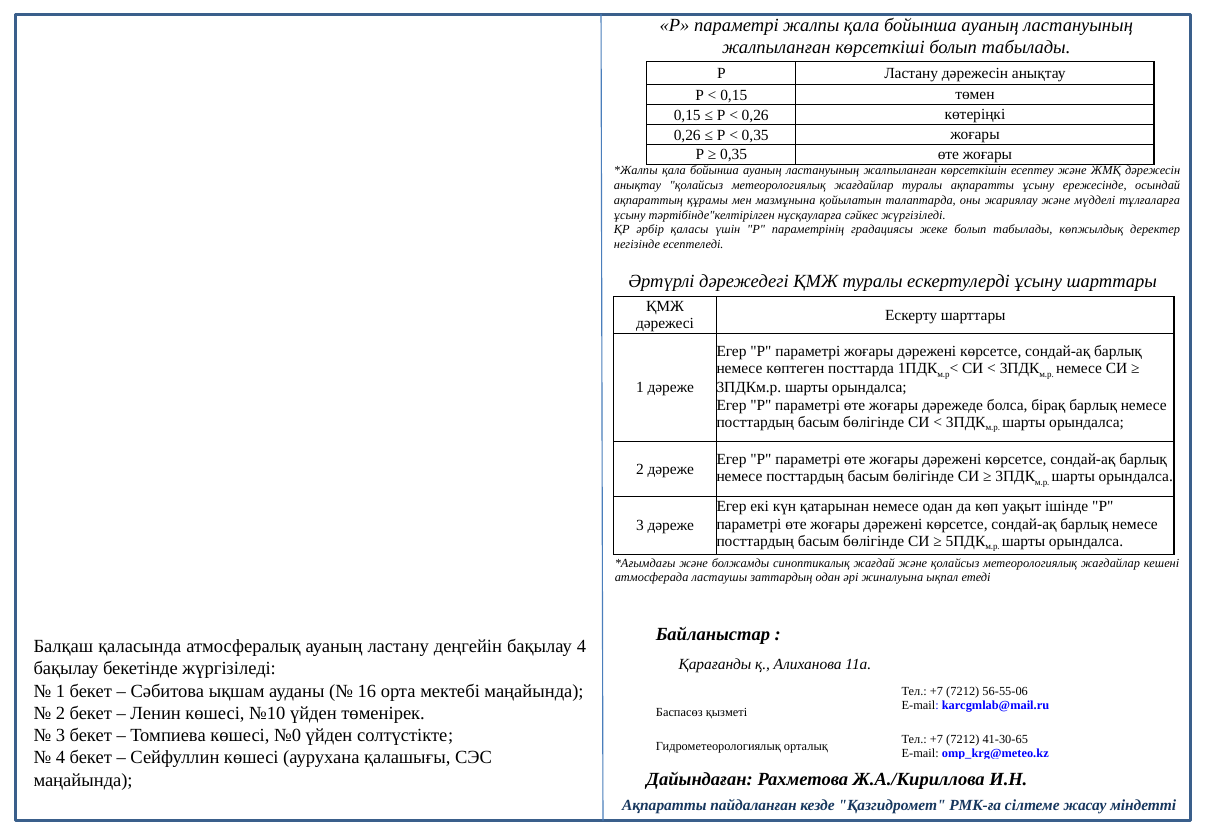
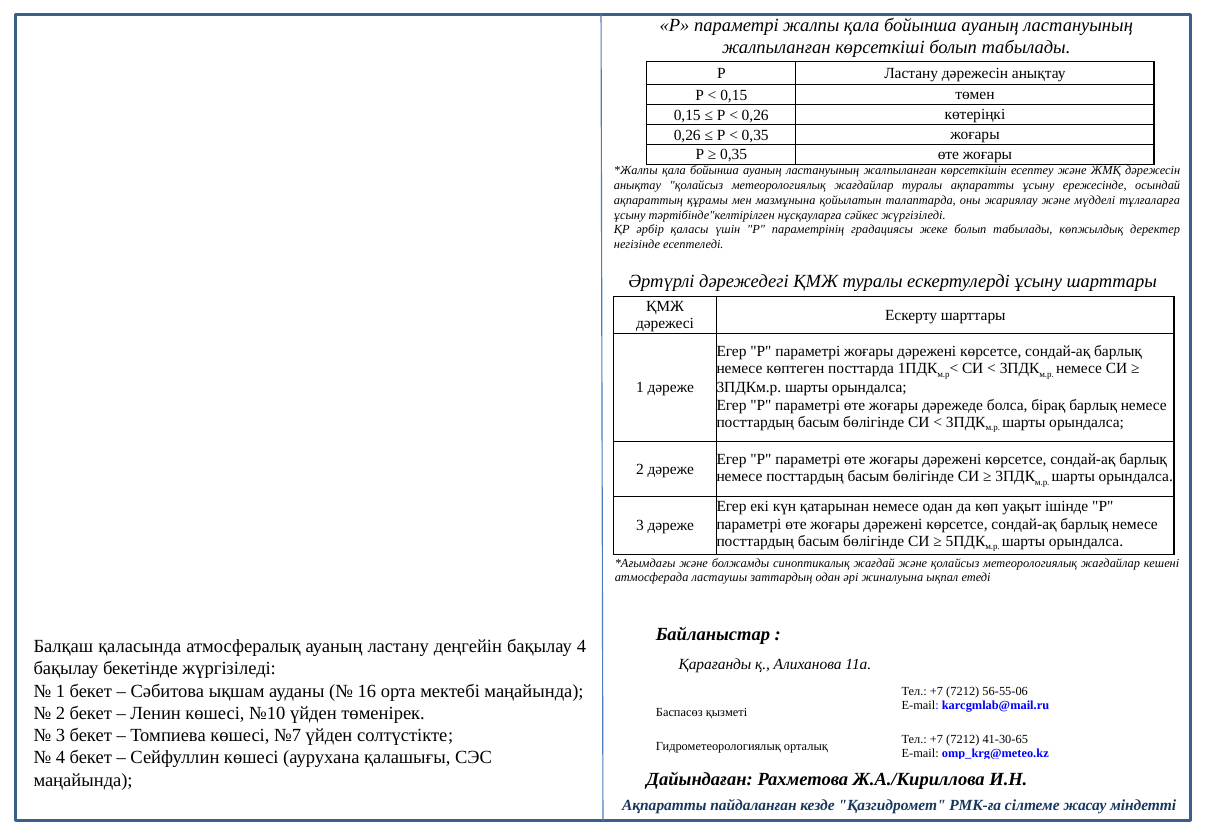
№0: №0 -> №7
